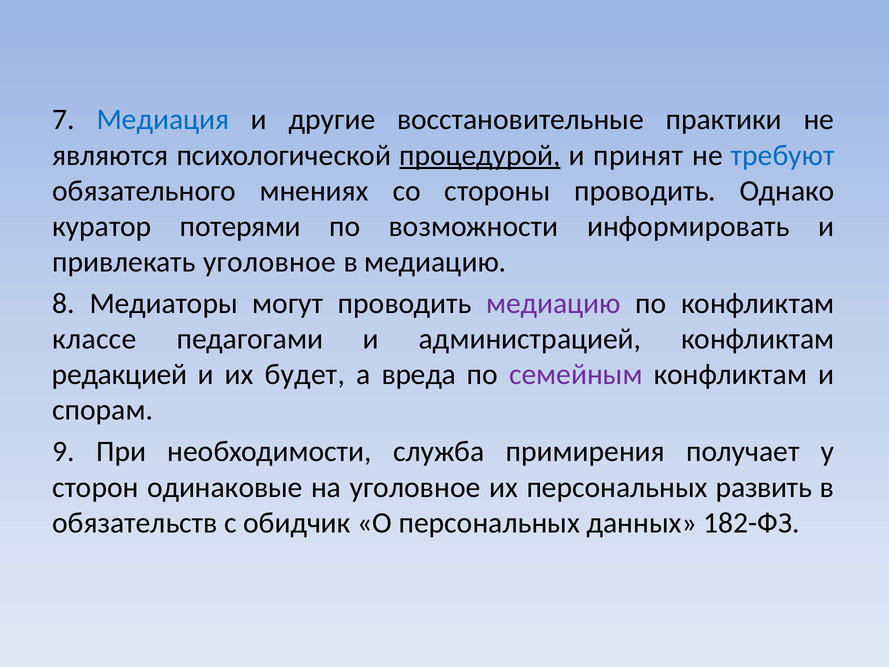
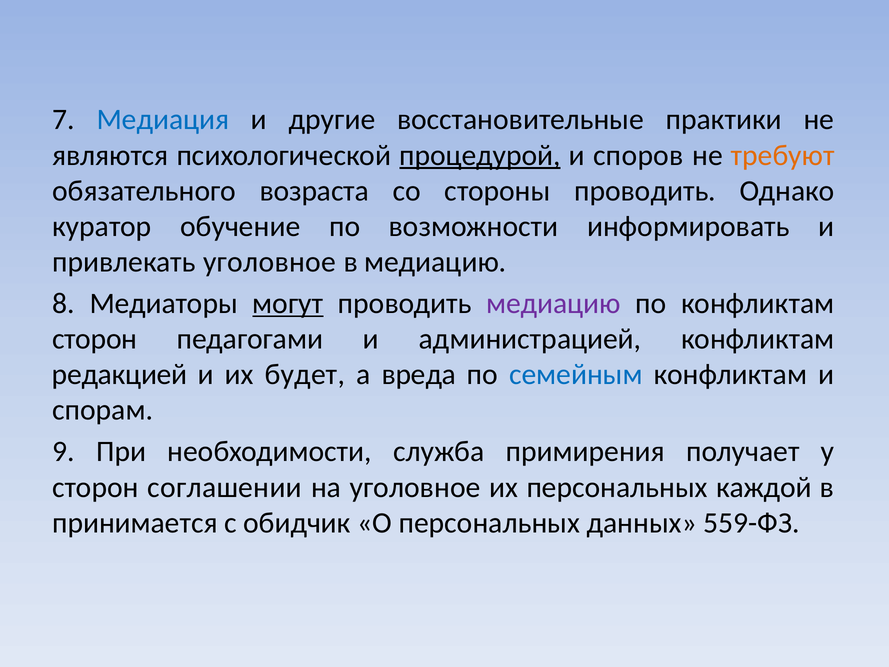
принят: принят -> споров
требуют colour: blue -> orange
мнениях: мнениях -> возраста
потерями: потерями -> обучение
могут underline: none -> present
классе at (94, 339): классе -> сторон
семейным colour: purple -> blue
одинаковые: одинаковые -> соглашении
развить: развить -> каждой
обязательств: обязательств -> принимается
182-ФЗ: 182-ФЗ -> 559-ФЗ
